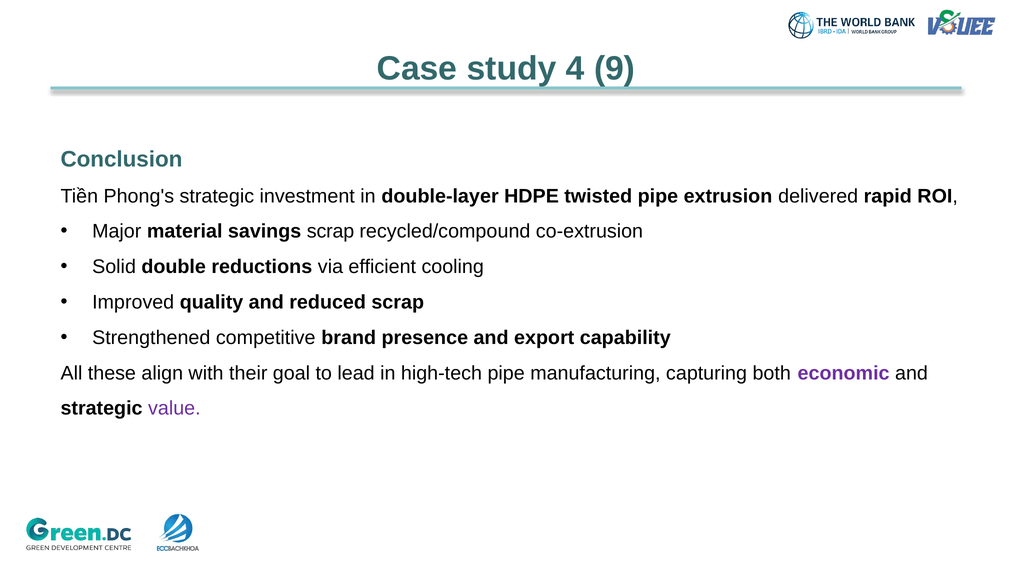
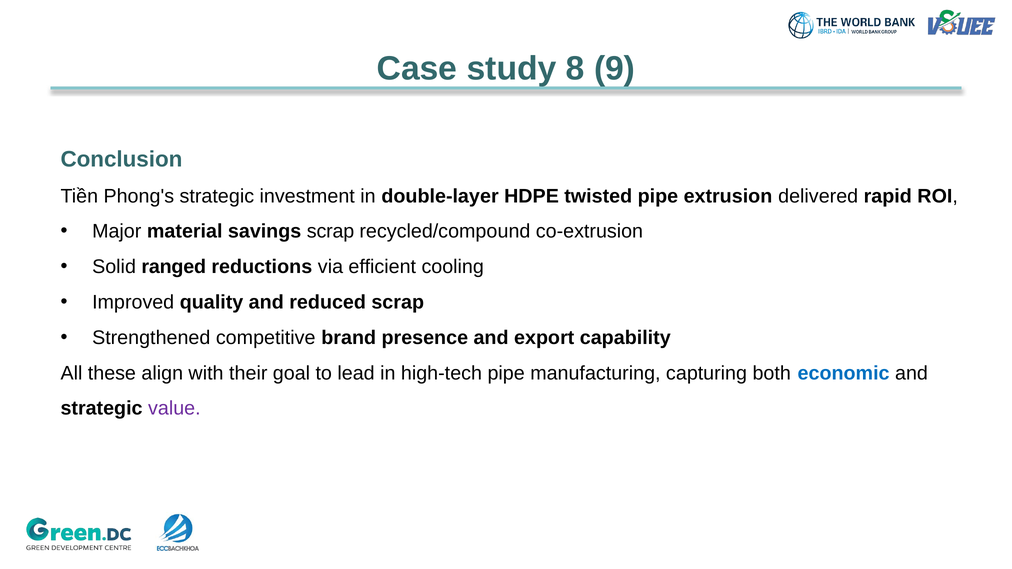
4: 4 -> 8
double: double -> ranged
economic colour: purple -> blue
